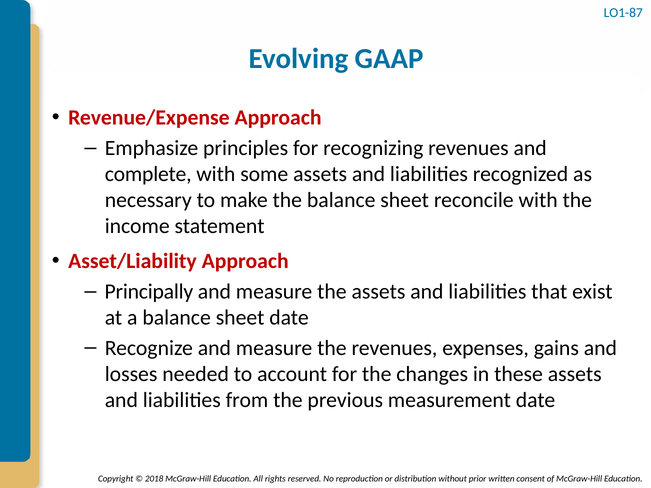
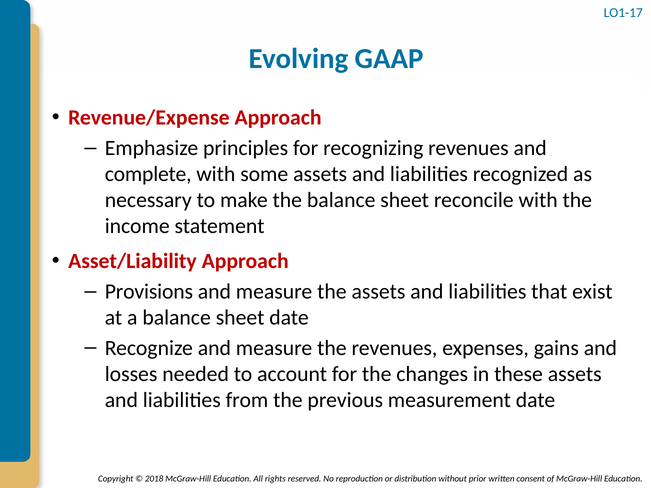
LO1-87: LO1-87 -> LO1-17
Principally: Principally -> Provisions
